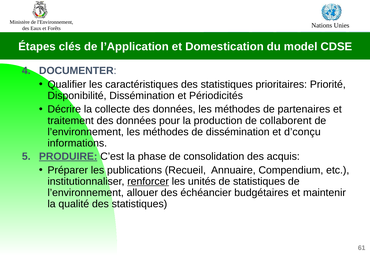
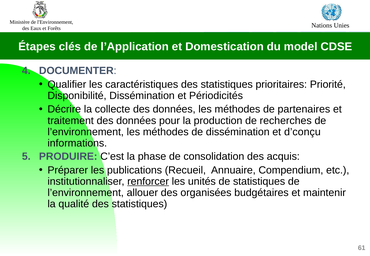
collaborent: collaborent -> recherches
PRODUIRE underline: present -> none
échéancier: échéancier -> organisées
